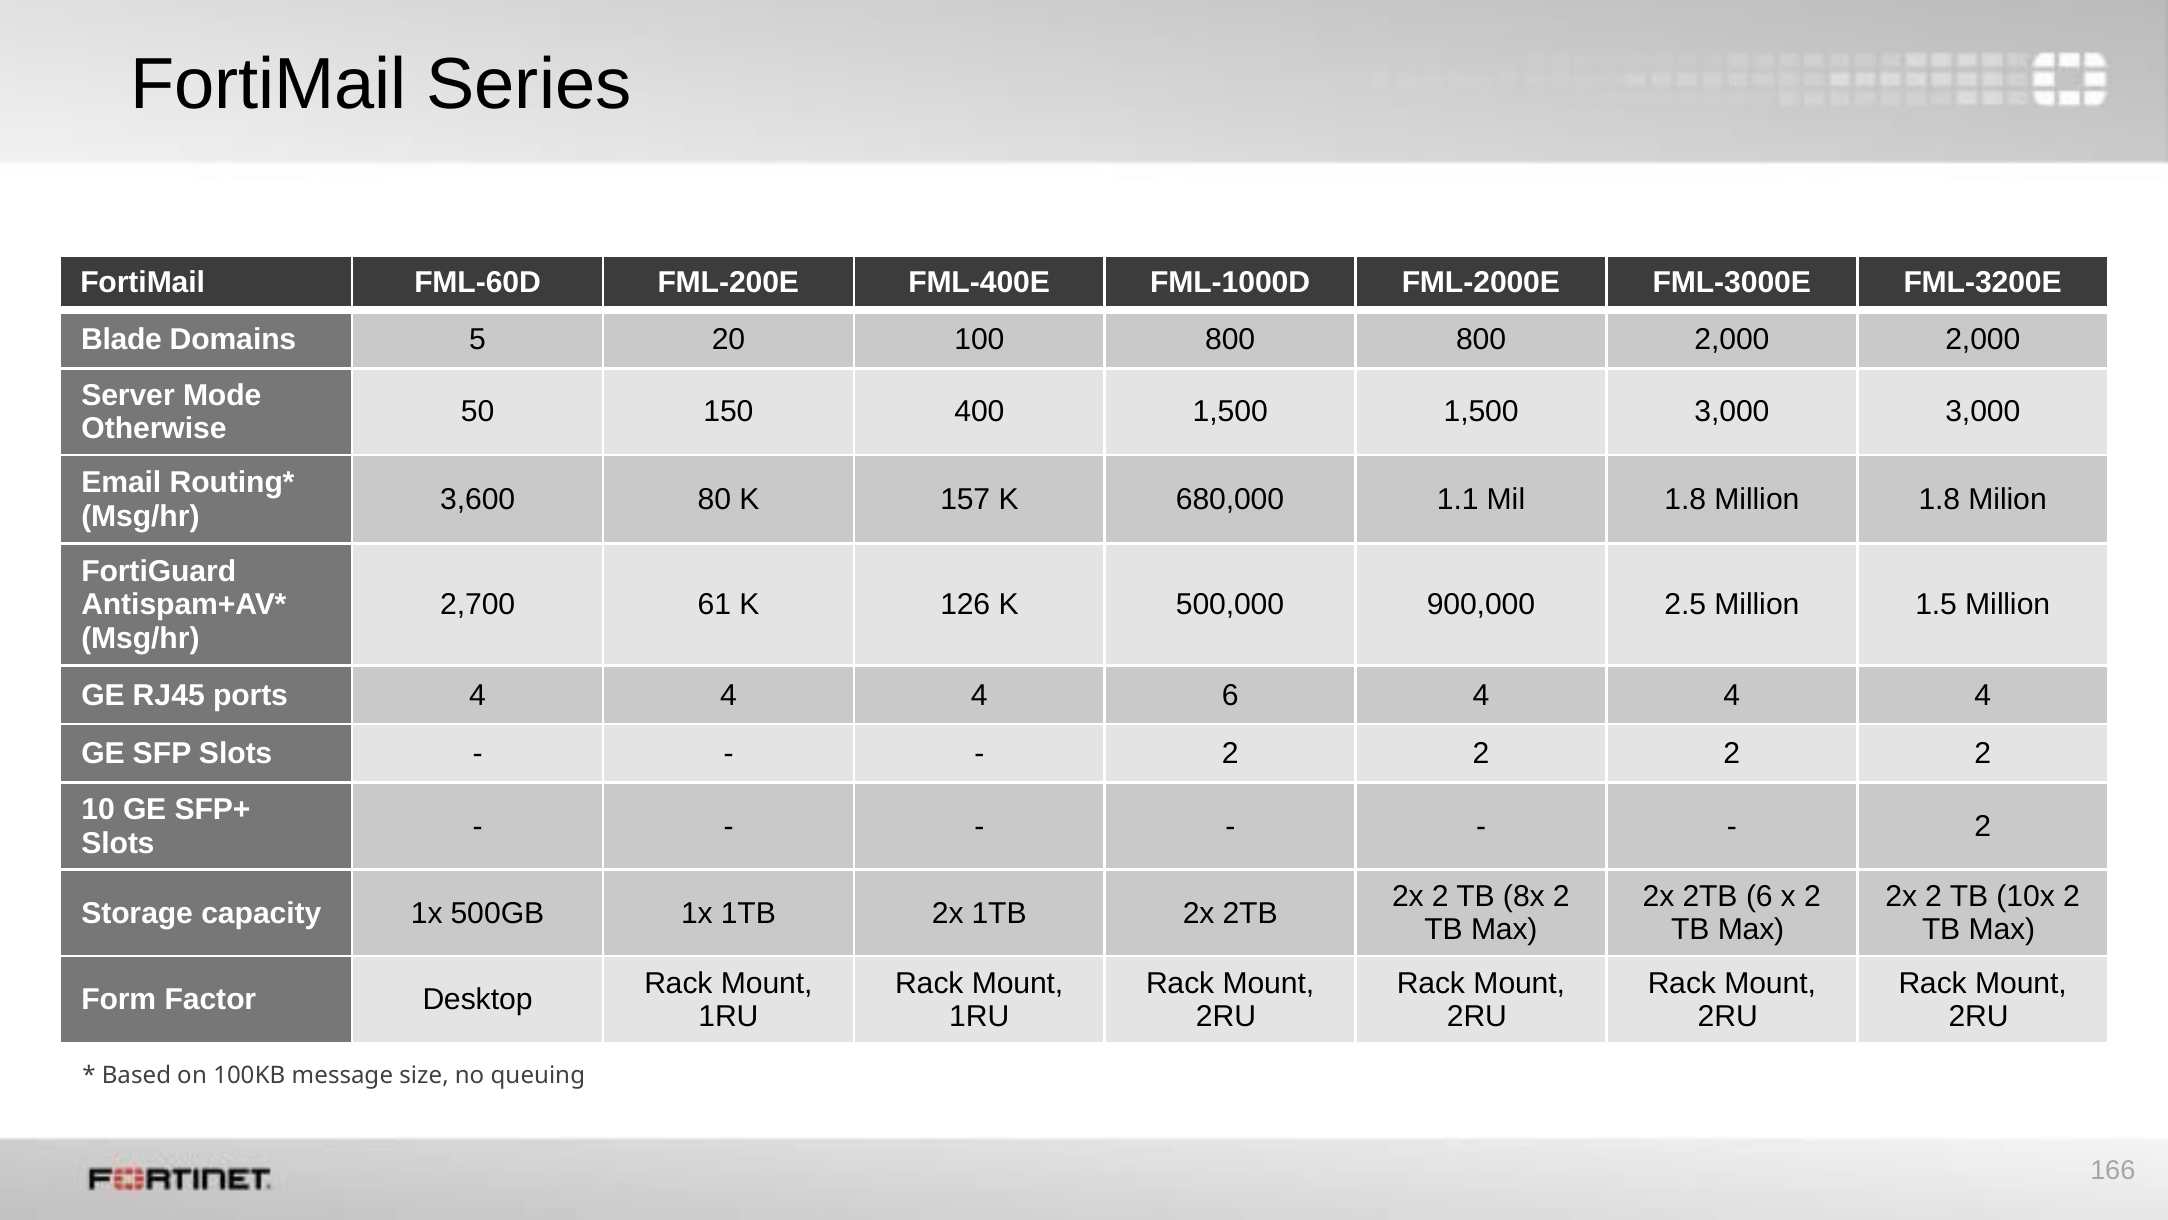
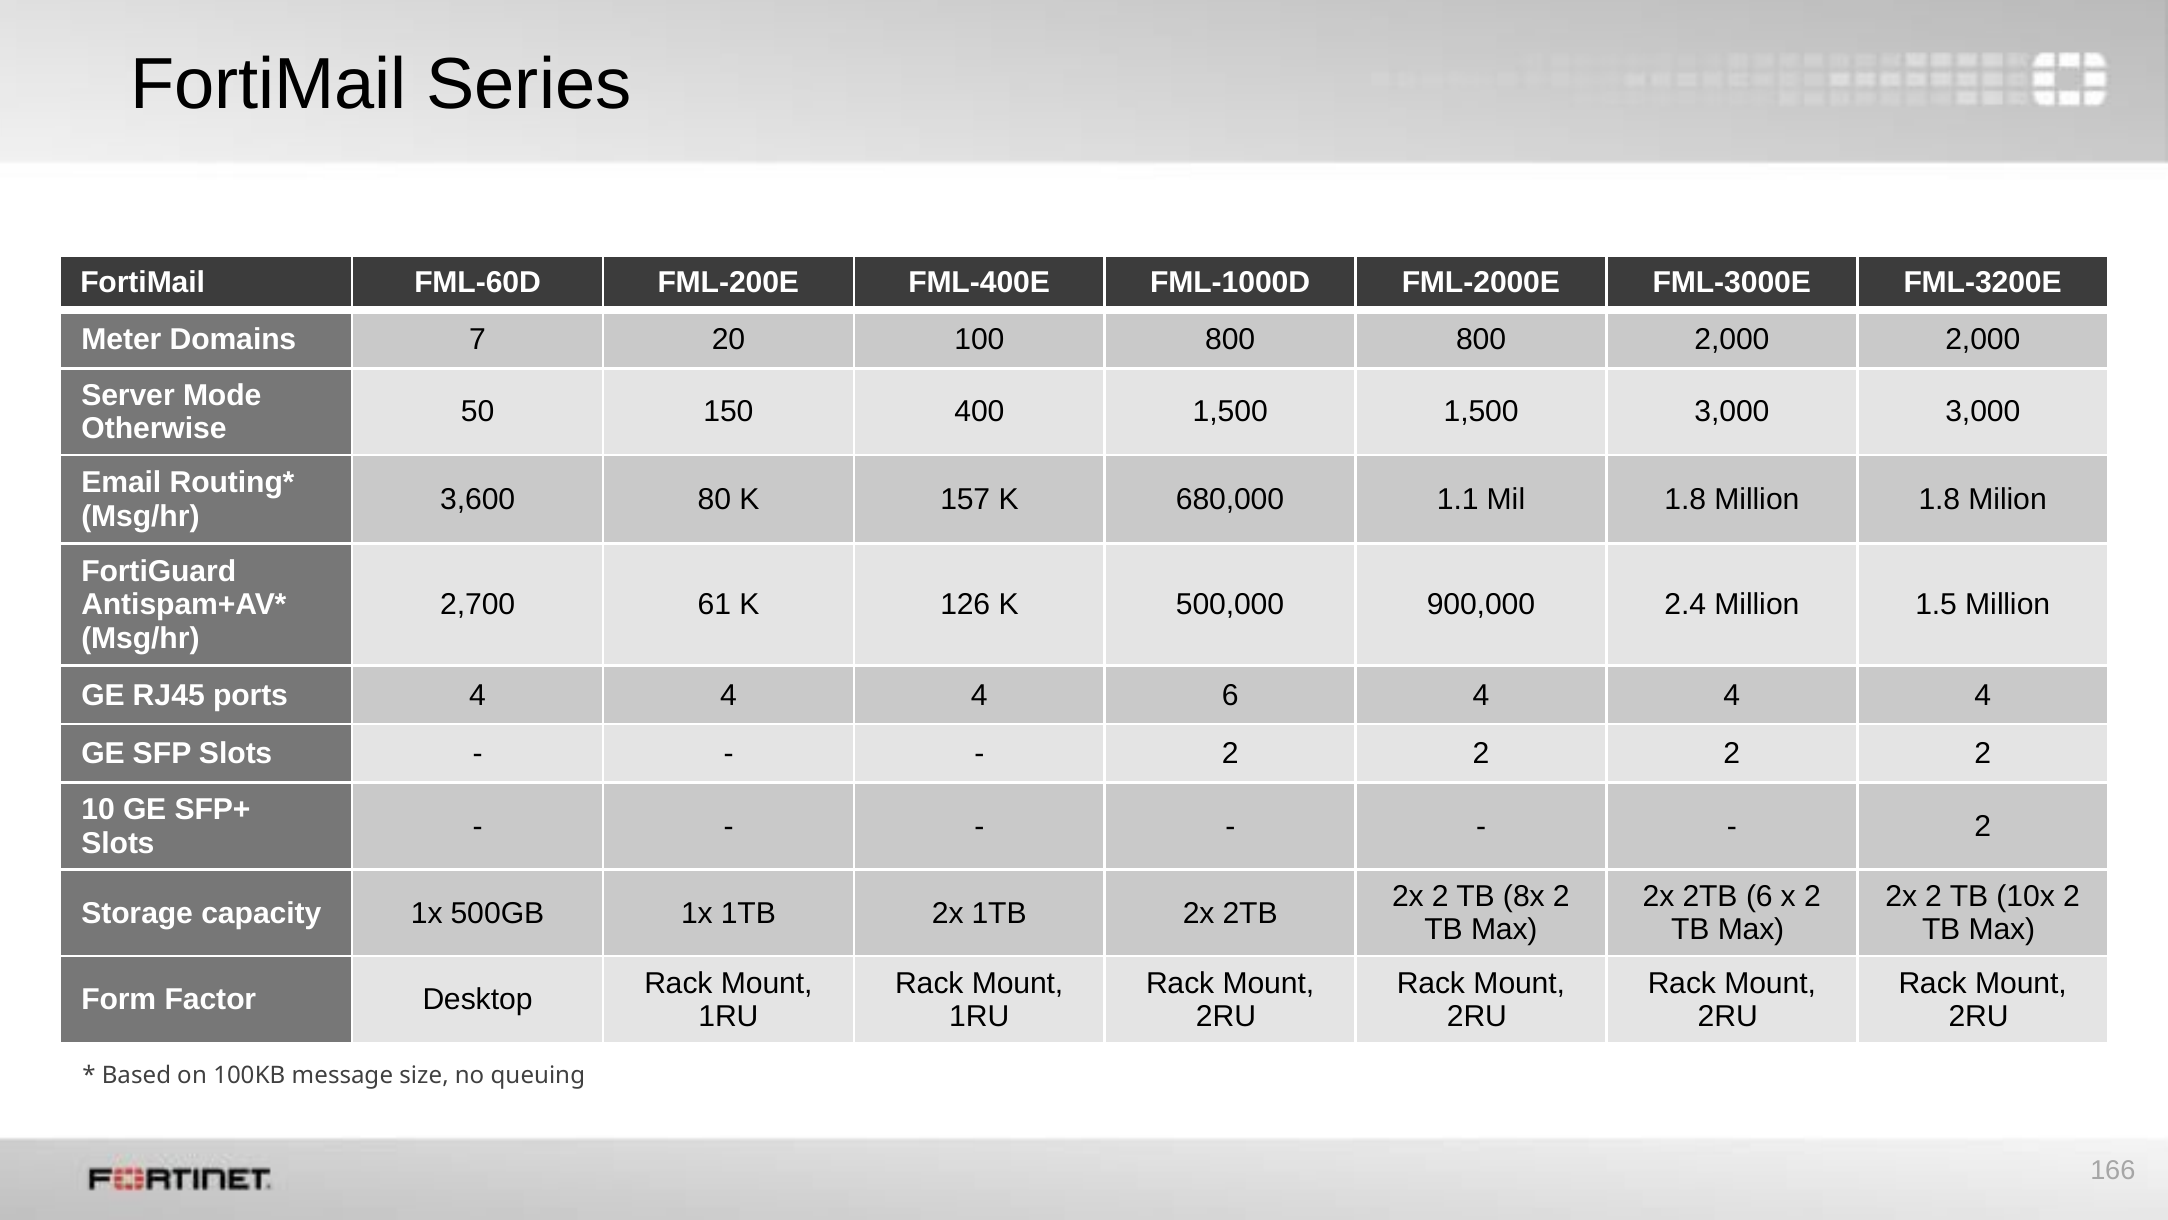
Blade: Blade -> Meter
5: 5 -> 7
2.5: 2.5 -> 2.4
